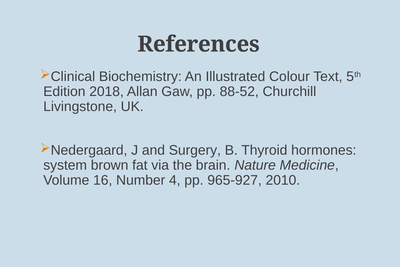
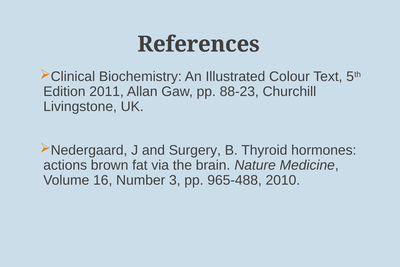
2018: 2018 -> 2011
88-52: 88-52 -> 88-23
system: system -> actions
4: 4 -> 3
965-927: 965-927 -> 965-488
